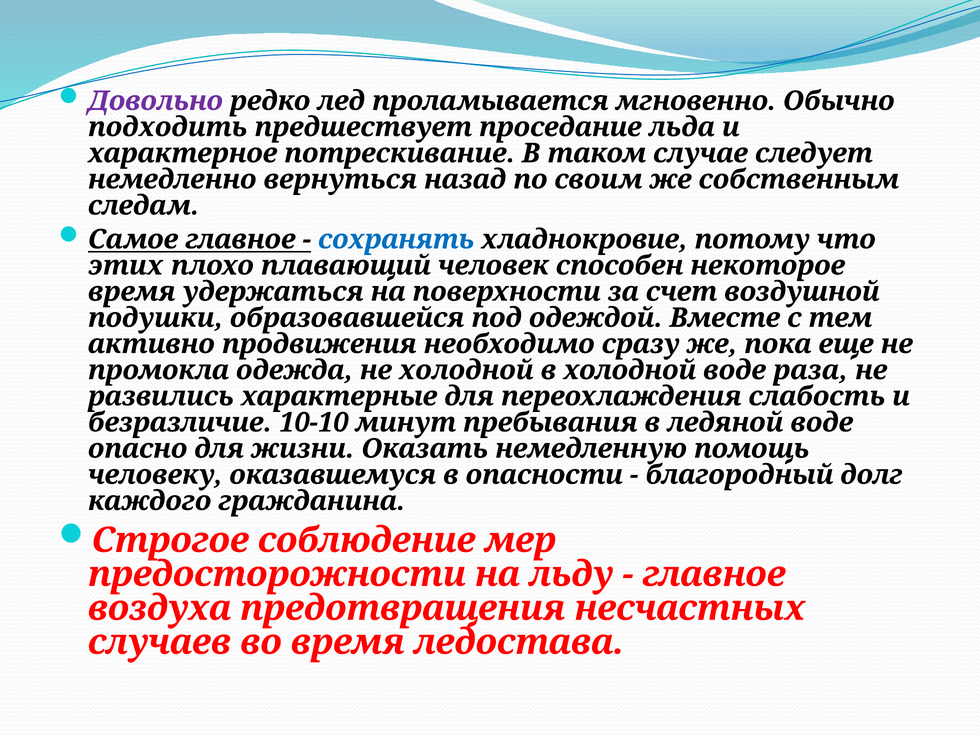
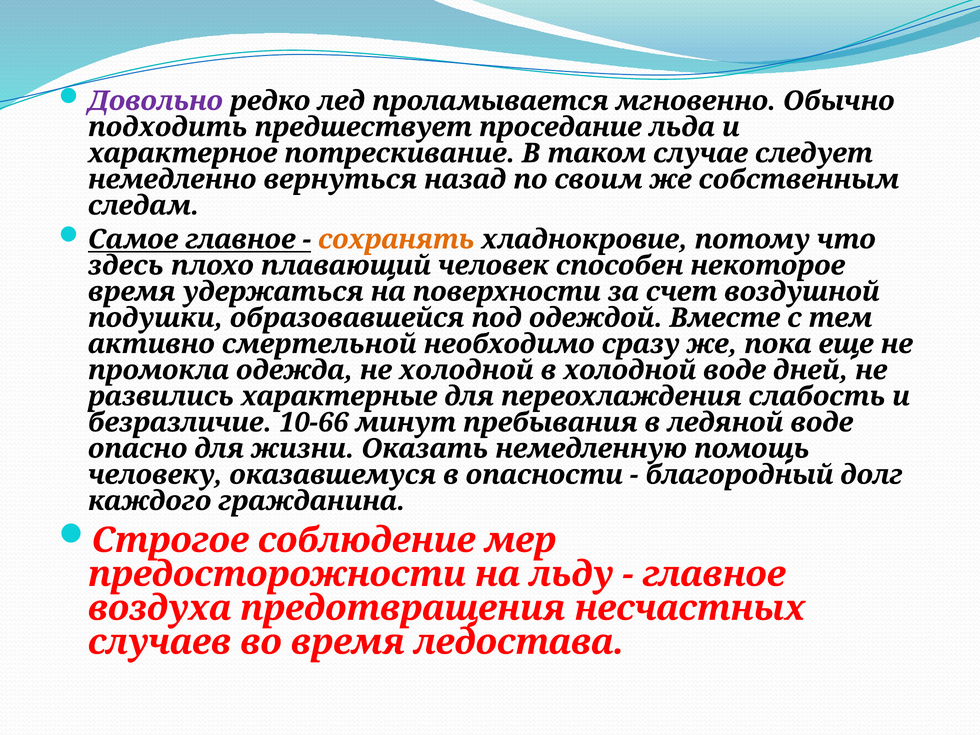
сохранять colour: blue -> orange
этих: этих -> здесь
продвижения: продвижения -> смертельной
раза: раза -> дней
10-10: 10-10 -> 10-66
